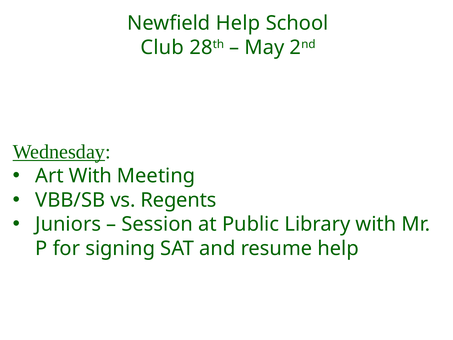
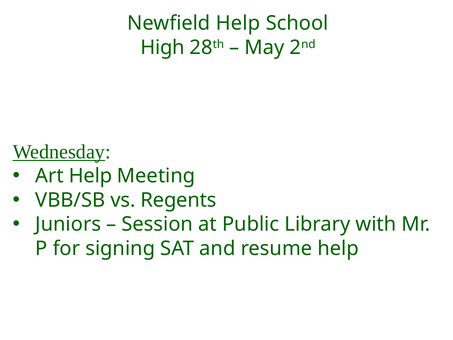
Club: Club -> High
Art With: With -> Help
